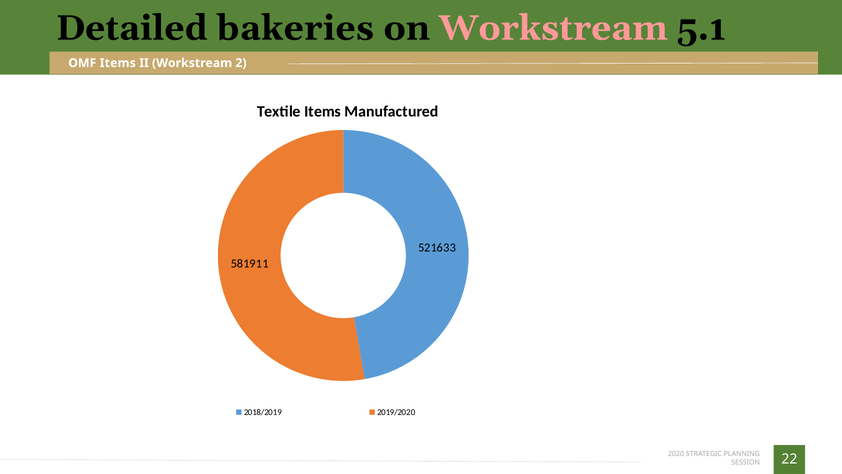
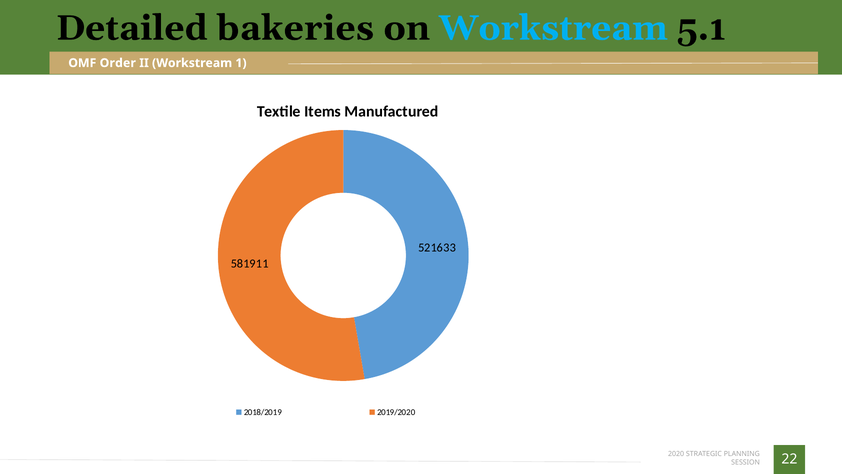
Workstream at (553, 28) colour: pink -> light blue
OMF Items: Items -> Order
2: 2 -> 1
